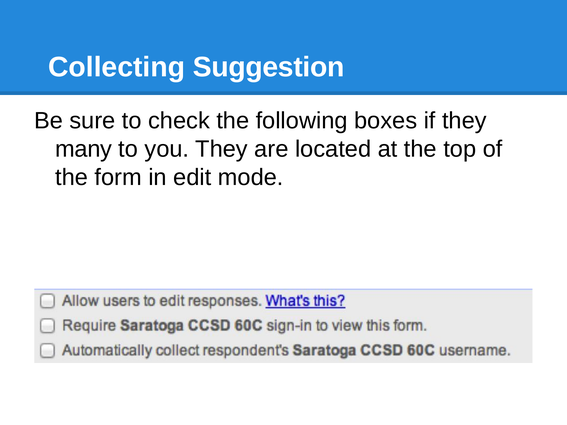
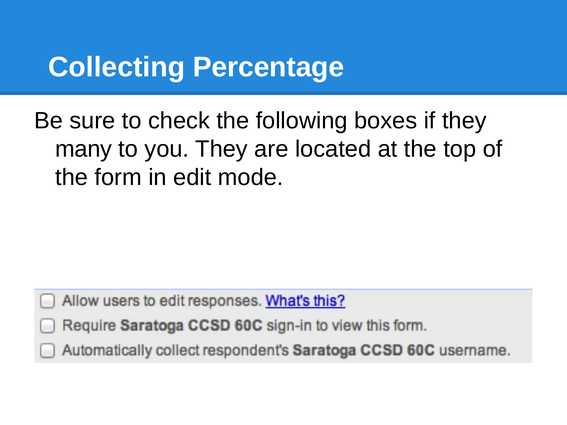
Suggestion: Suggestion -> Percentage
